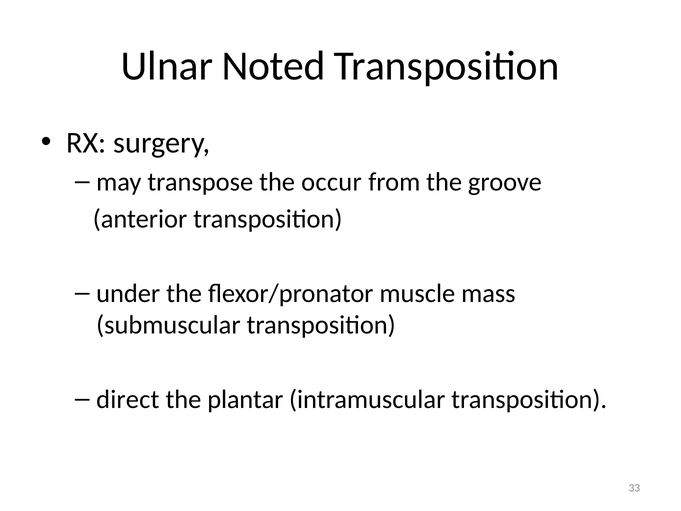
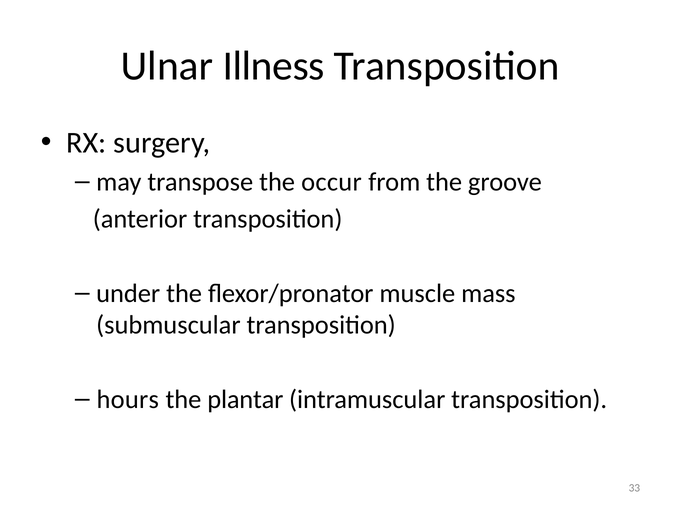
Noted: Noted -> Illness
direct: direct -> hours
